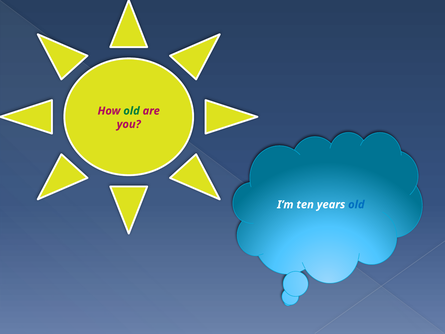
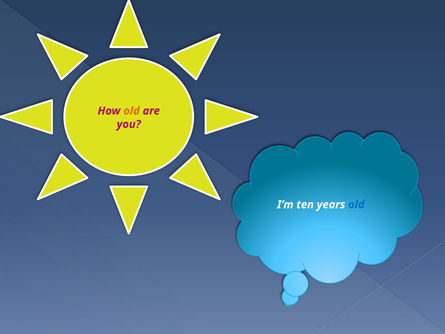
old at (132, 111) colour: green -> orange
